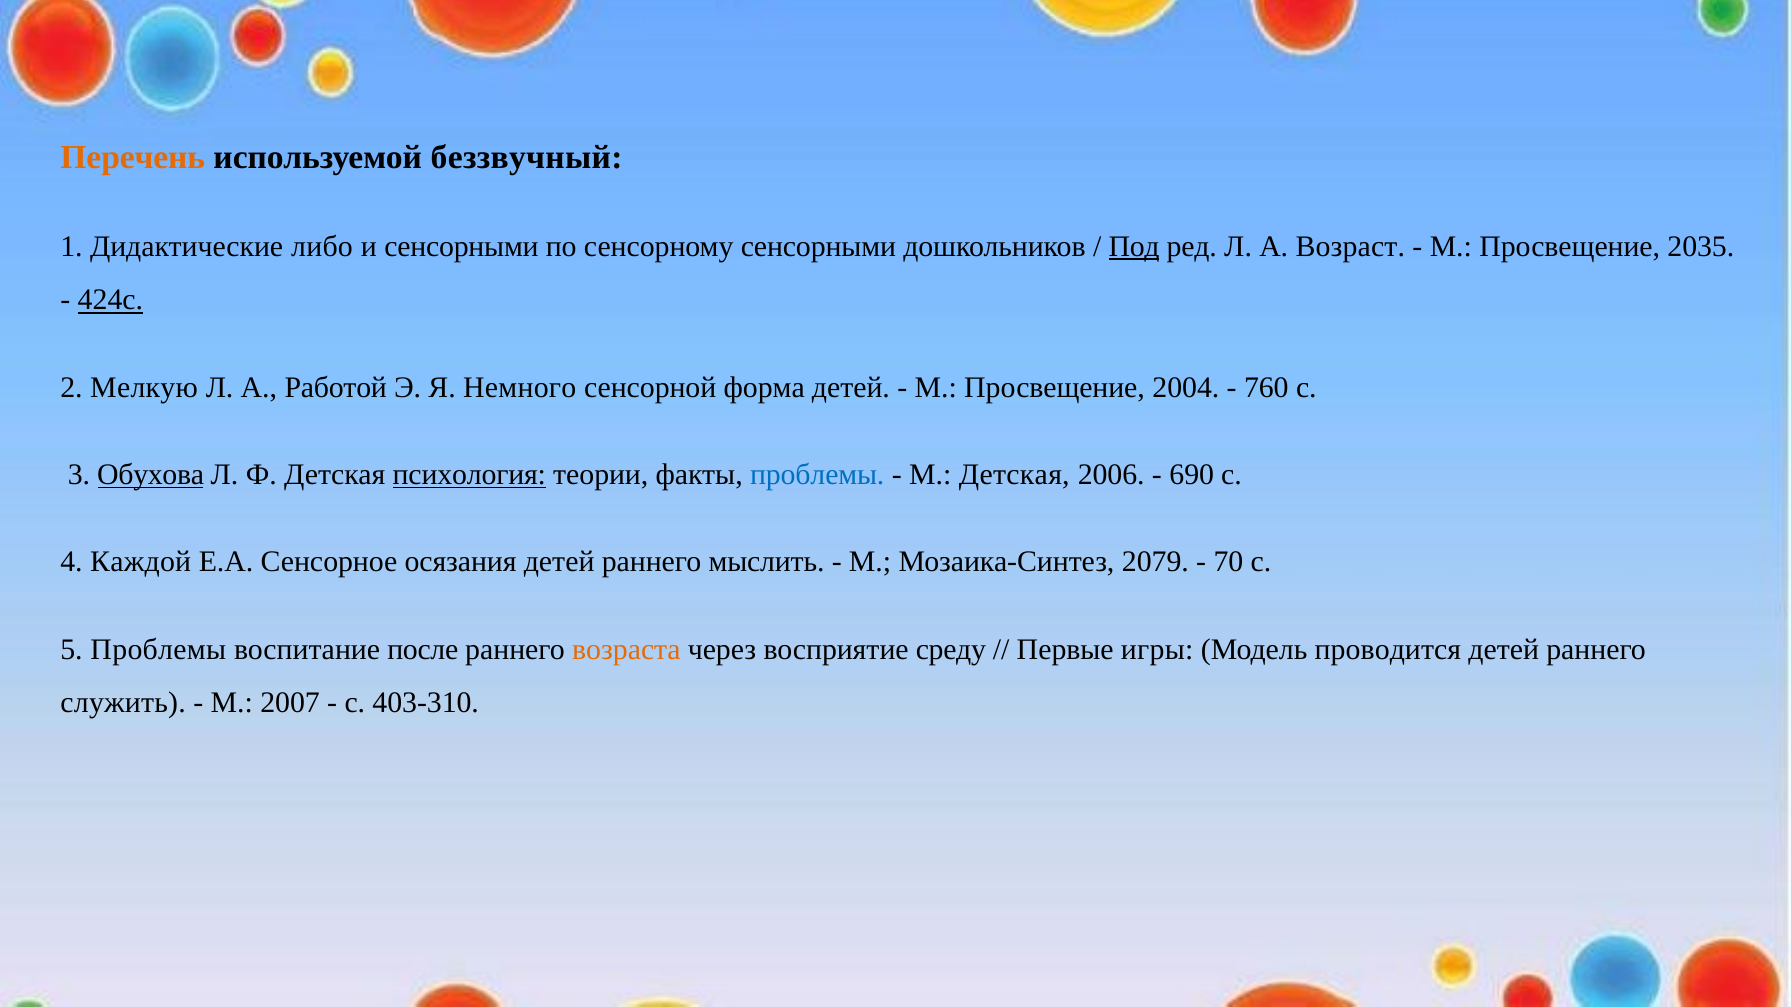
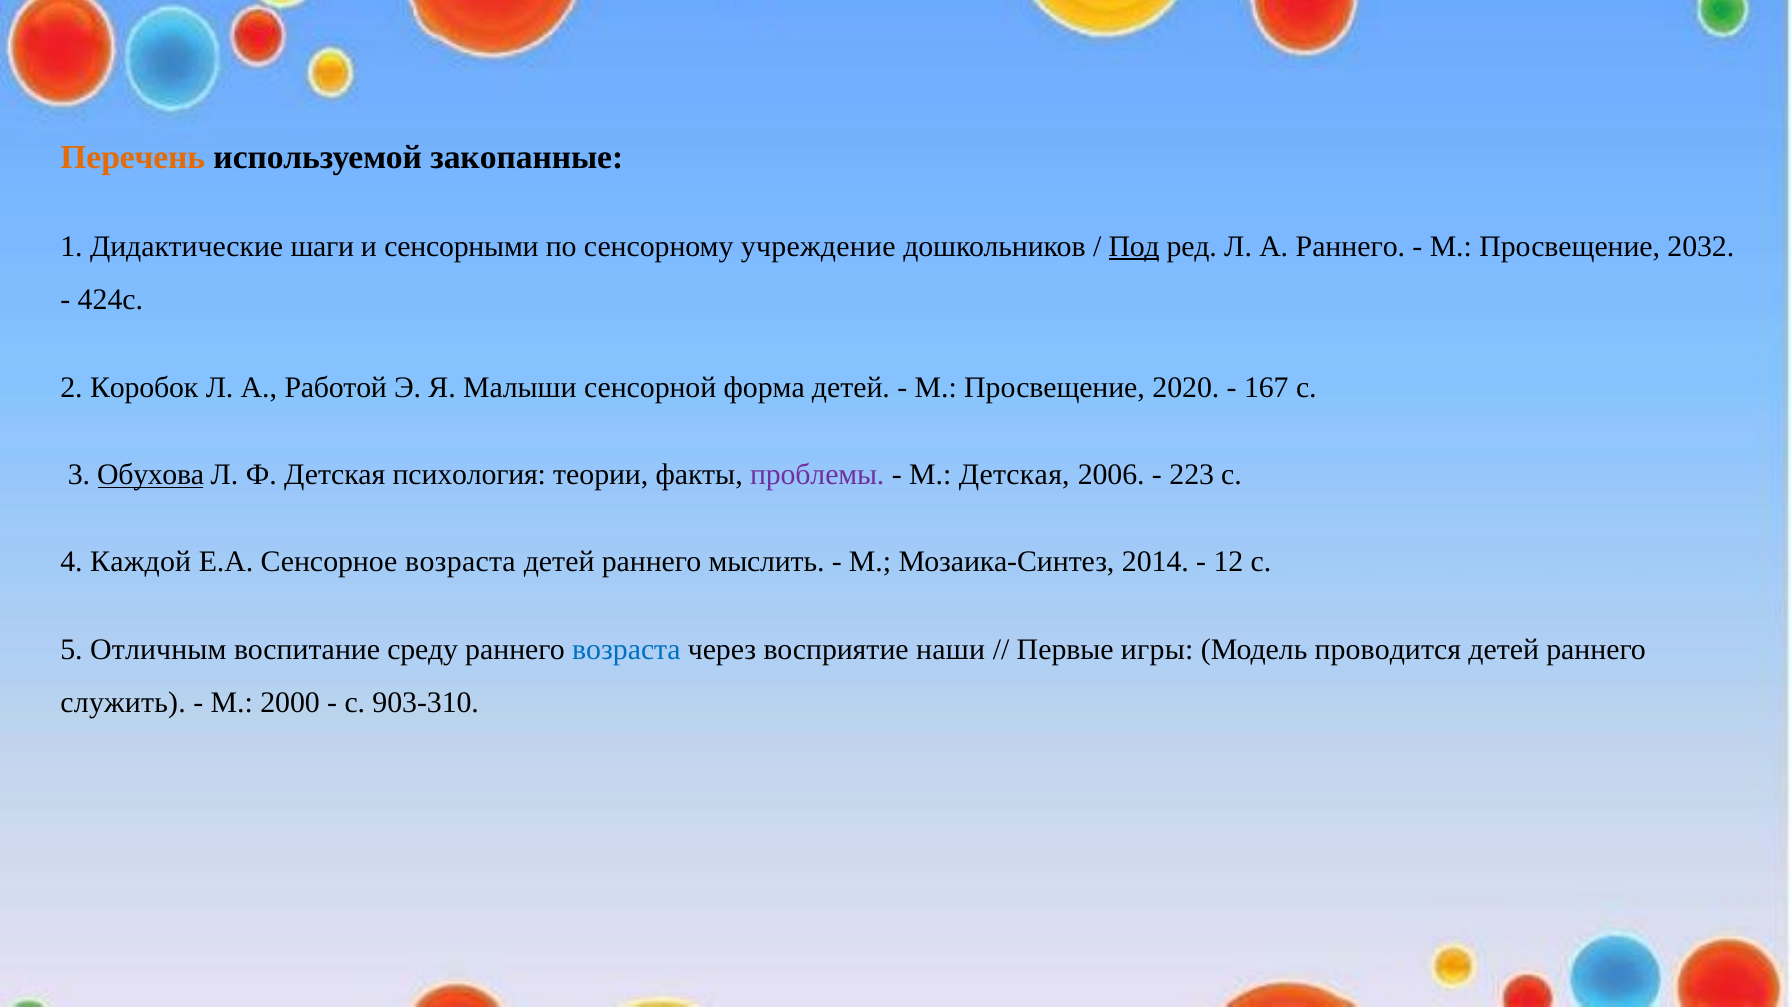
беззвучный: беззвучный -> закопанные
либо: либо -> шаги
сенсорному сенсорными: сенсорными -> учреждение
А Возраст: Возраст -> Раннего
2035: 2035 -> 2032
424с underline: present -> none
Мелкую: Мелкую -> Коробок
Немного: Немного -> Малыши
2004: 2004 -> 2020
760: 760 -> 167
психология underline: present -> none
проблемы at (817, 475) colour: blue -> purple
690: 690 -> 223
Сенсорное осязания: осязания -> возраста
2079: 2079 -> 2014
70: 70 -> 12
5 Проблемы: Проблемы -> Отличным
после: после -> среду
возраста at (626, 649) colour: orange -> blue
среду: среду -> наши
2007: 2007 -> 2000
403-310: 403-310 -> 903-310
